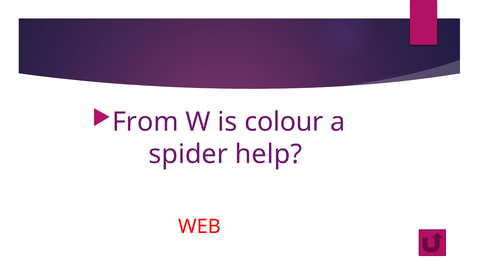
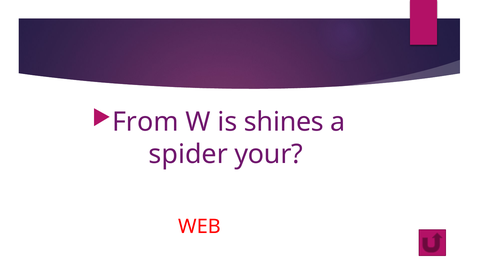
colour: colour -> shines
help: help -> your
